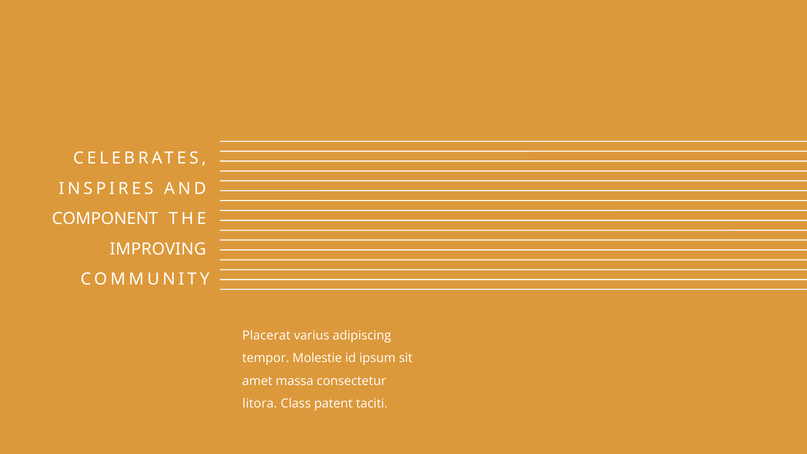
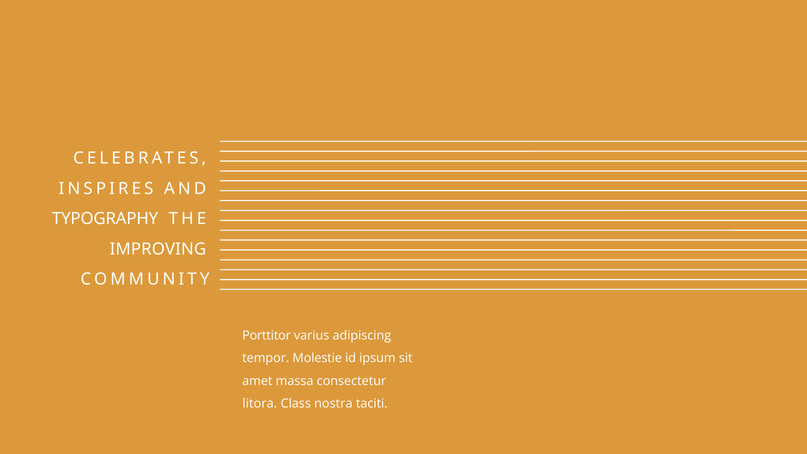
COMPONENT: COMPONENT -> TYPOGRAPHY
Placerat: Placerat -> Porttitor
patent: patent -> nostra
